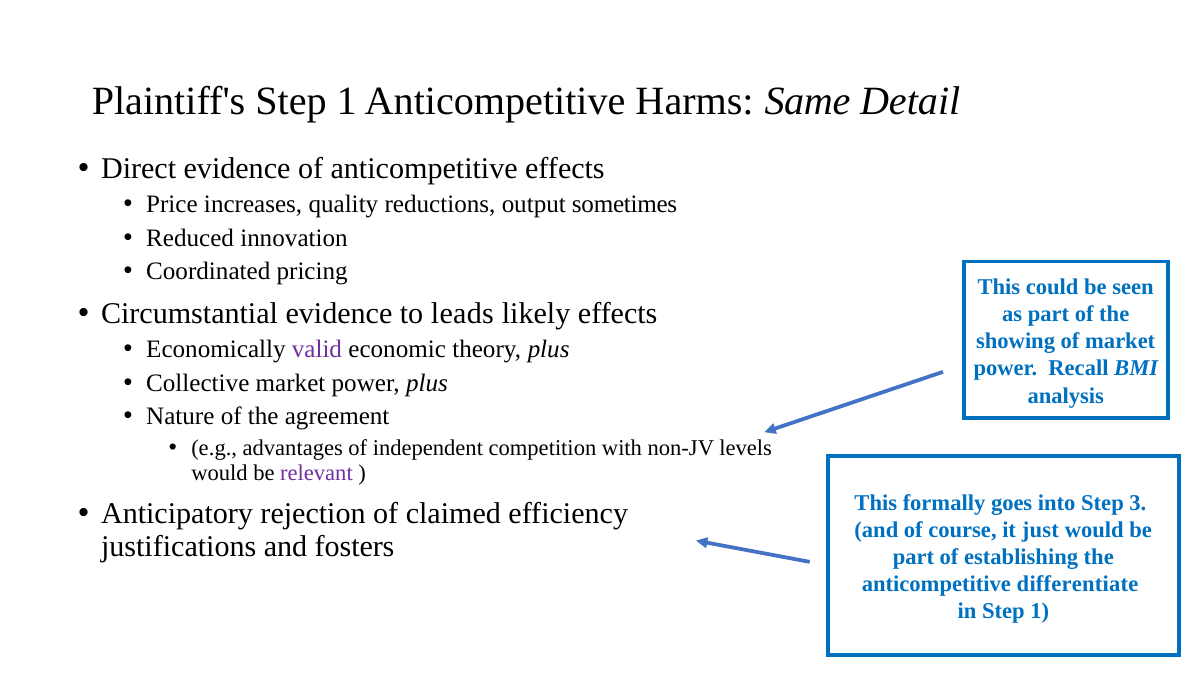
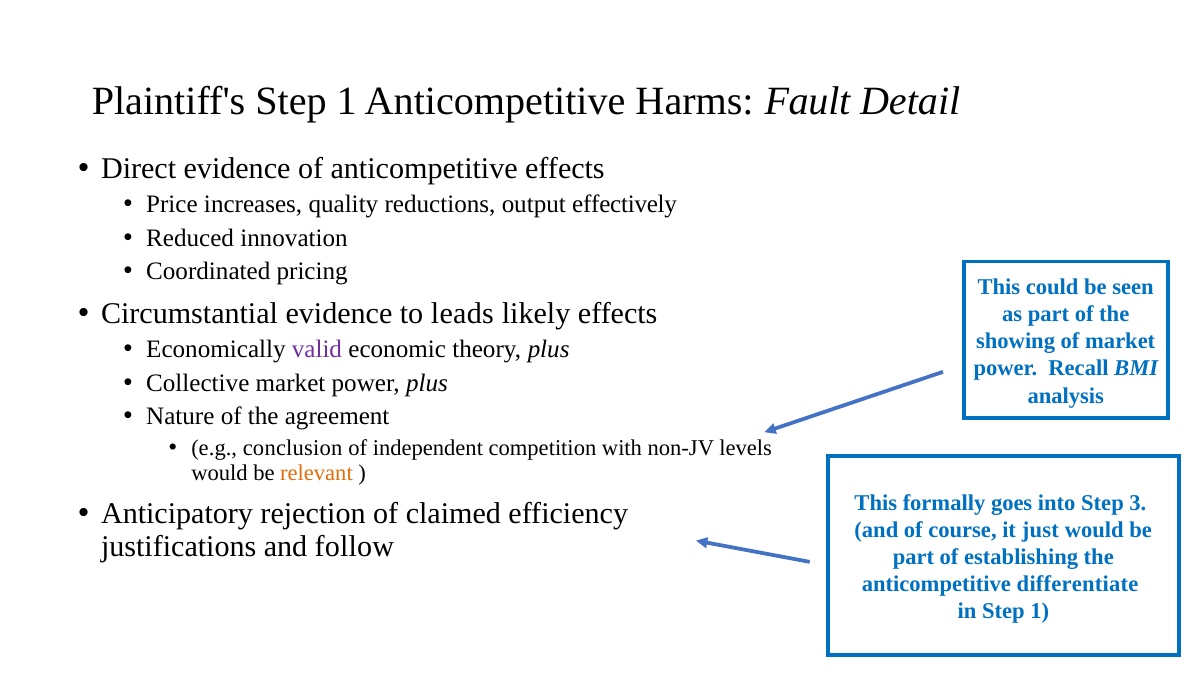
Same: Same -> Fault
sometimes: sometimes -> effectively
advantages: advantages -> conclusion
relevant colour: purple -> orange
fosters: fosters -> follow
